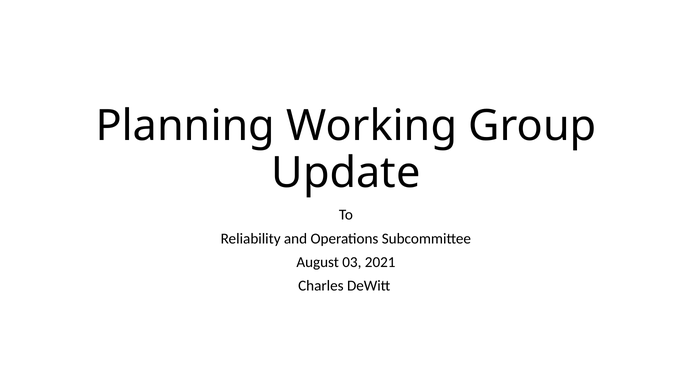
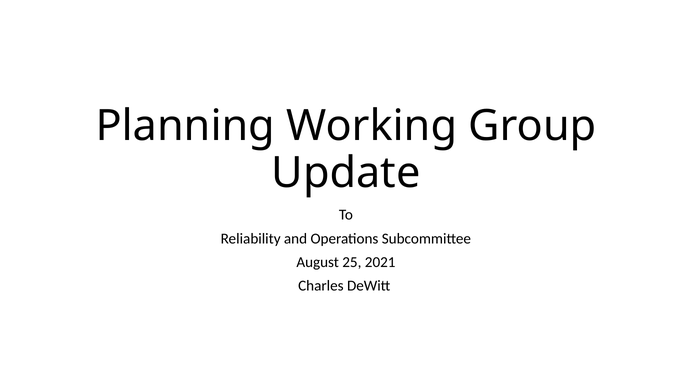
03: 03 -> 25
